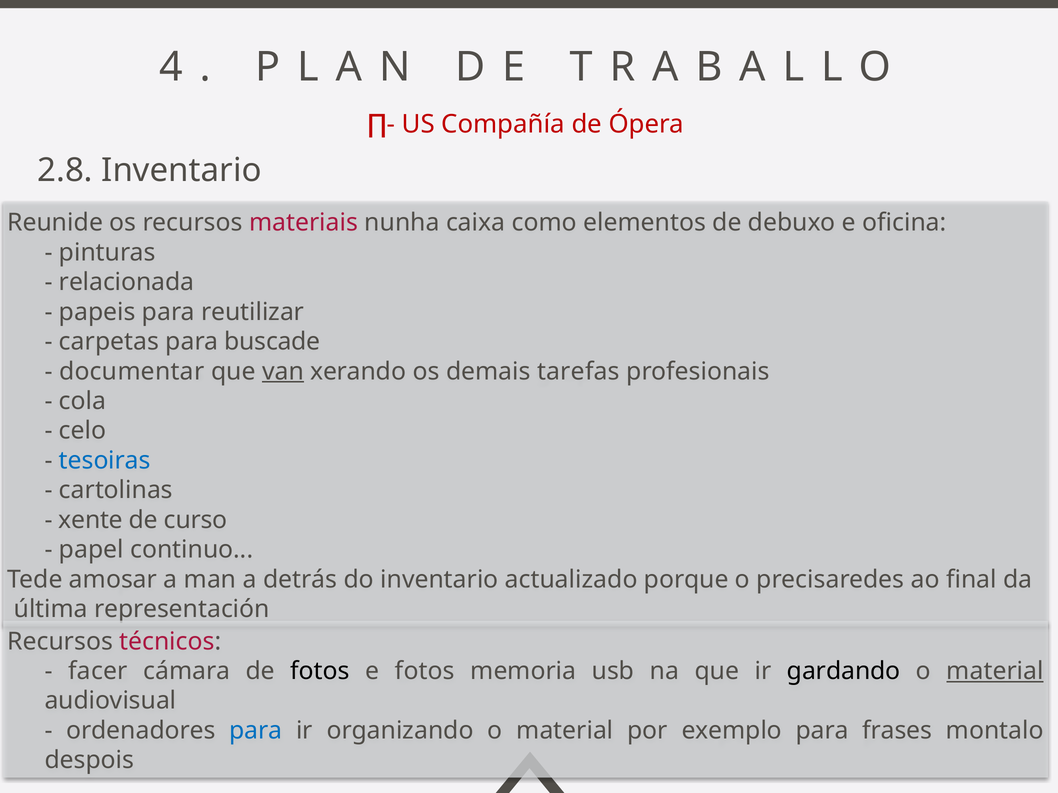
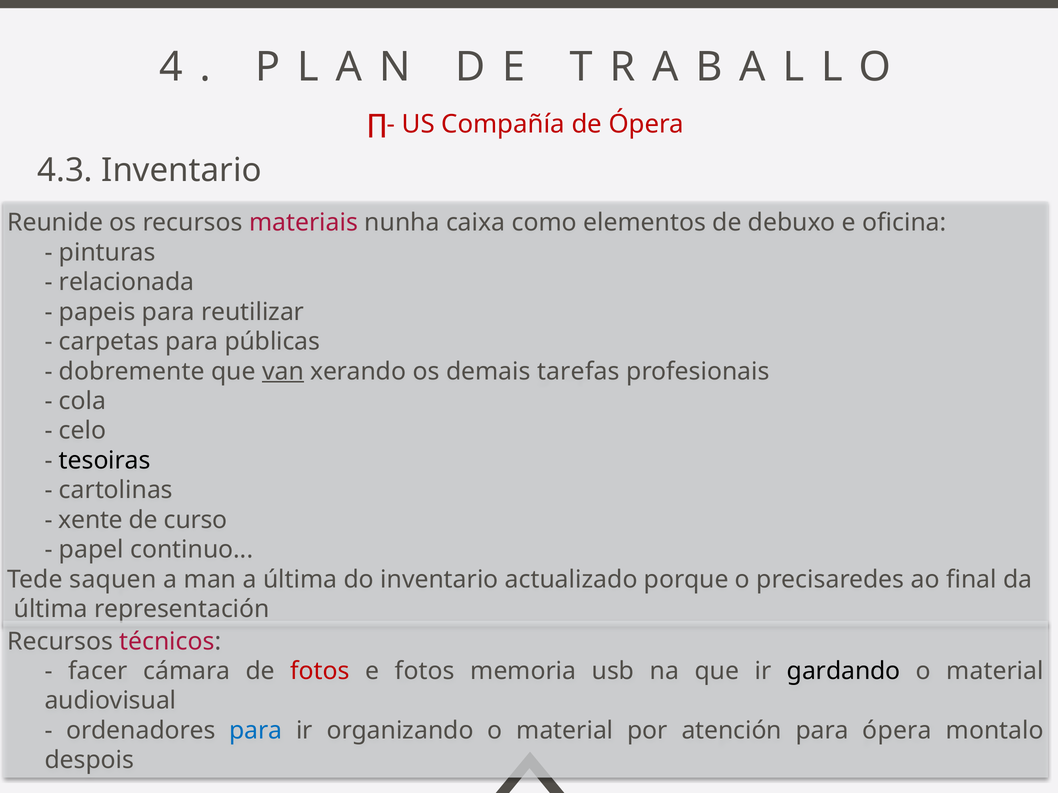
2.8: 2.8 -> 4.3
buscade: buscade -> públicas
documentar: documentar -> dobremente
tesoiras colour: blue -> black
amosar: amosar -> saquen
a detrás: detrás -> última
fotos at (320, 672) colour: black -> red
material at (995, 672) underline: present -> none
exemplo: exemplo -> atención
para frases: frases -> ópera
